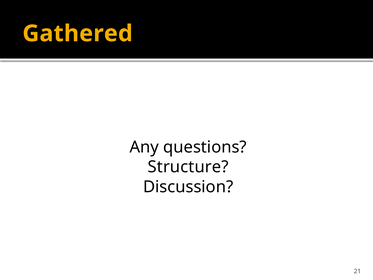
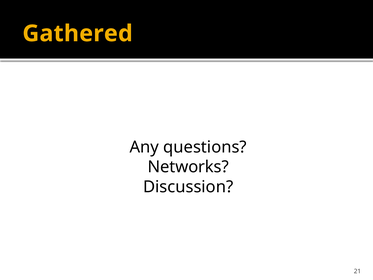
Structure: Structure -> Networks
